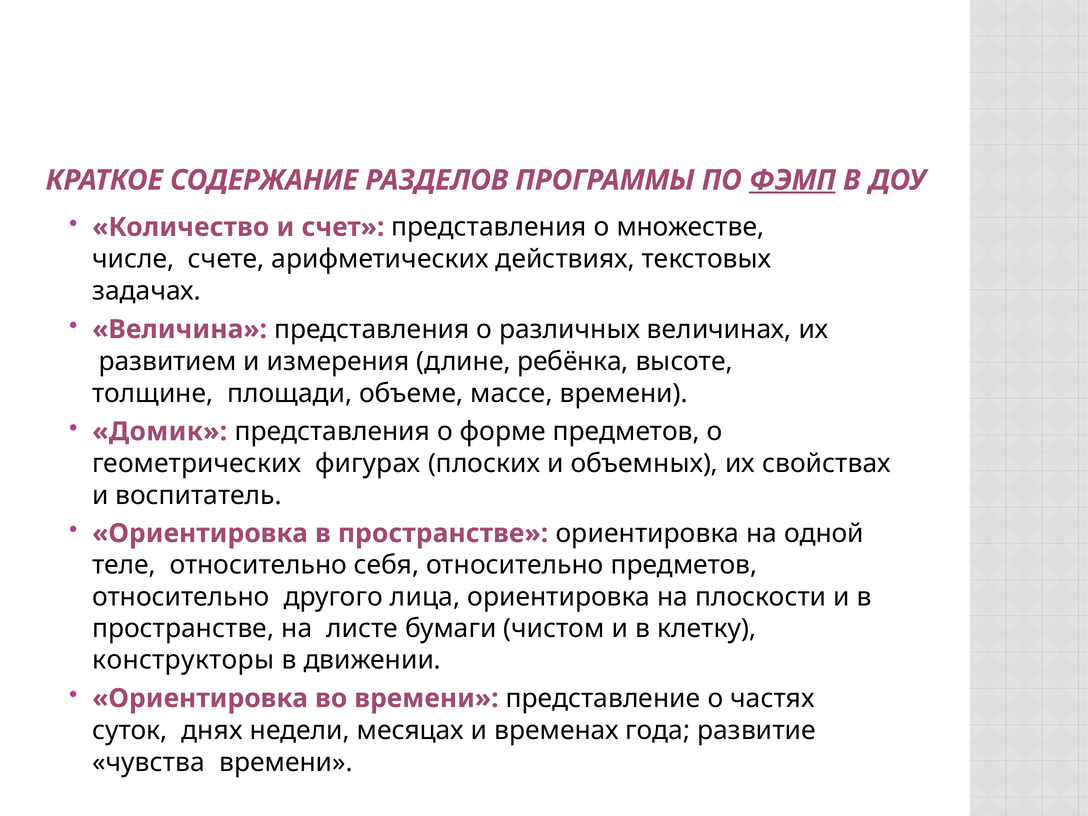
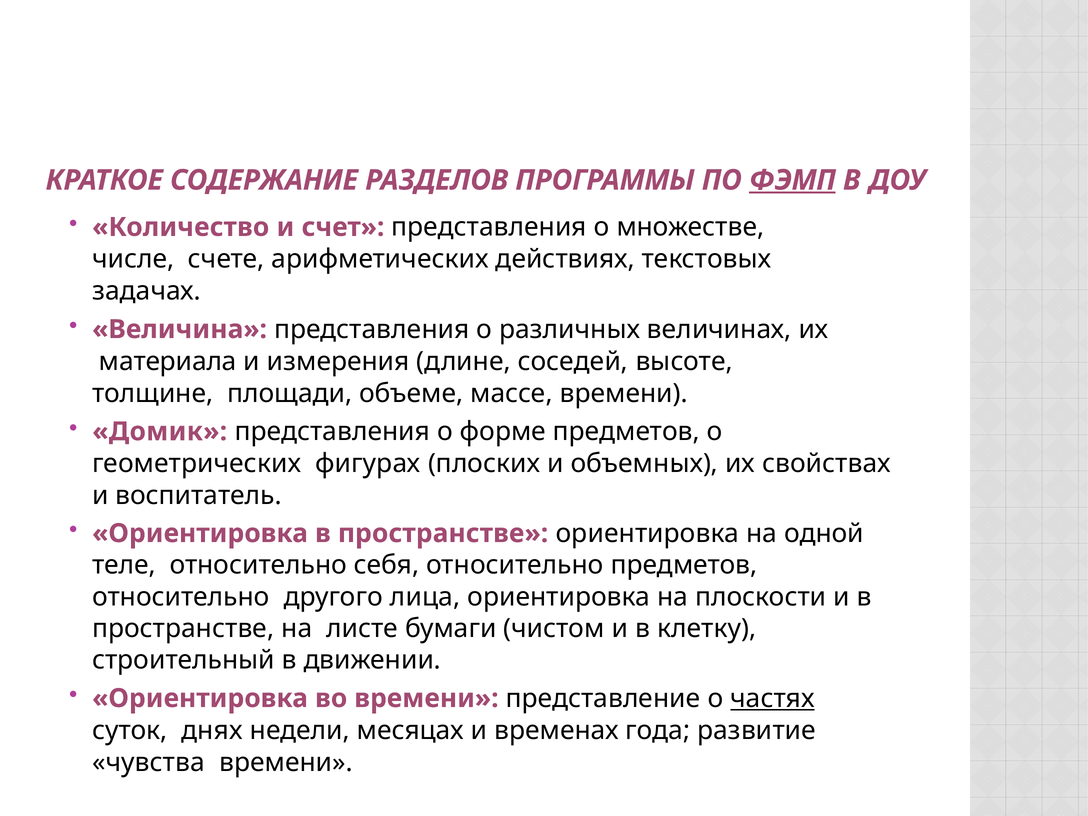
развитием: развитием -> материала
ребёнка: ребёнка -> соседей
конструкторы: конструкторы -> строительный
частях underline: none -> present
